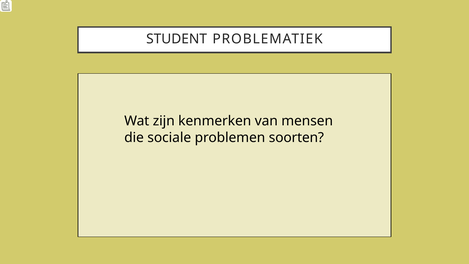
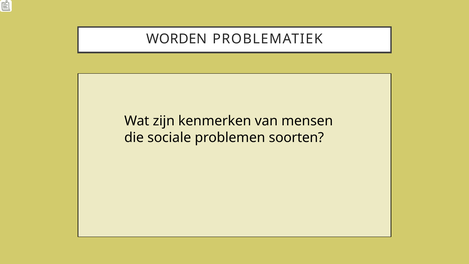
STUDENT: STUDENT -> WORDEN
